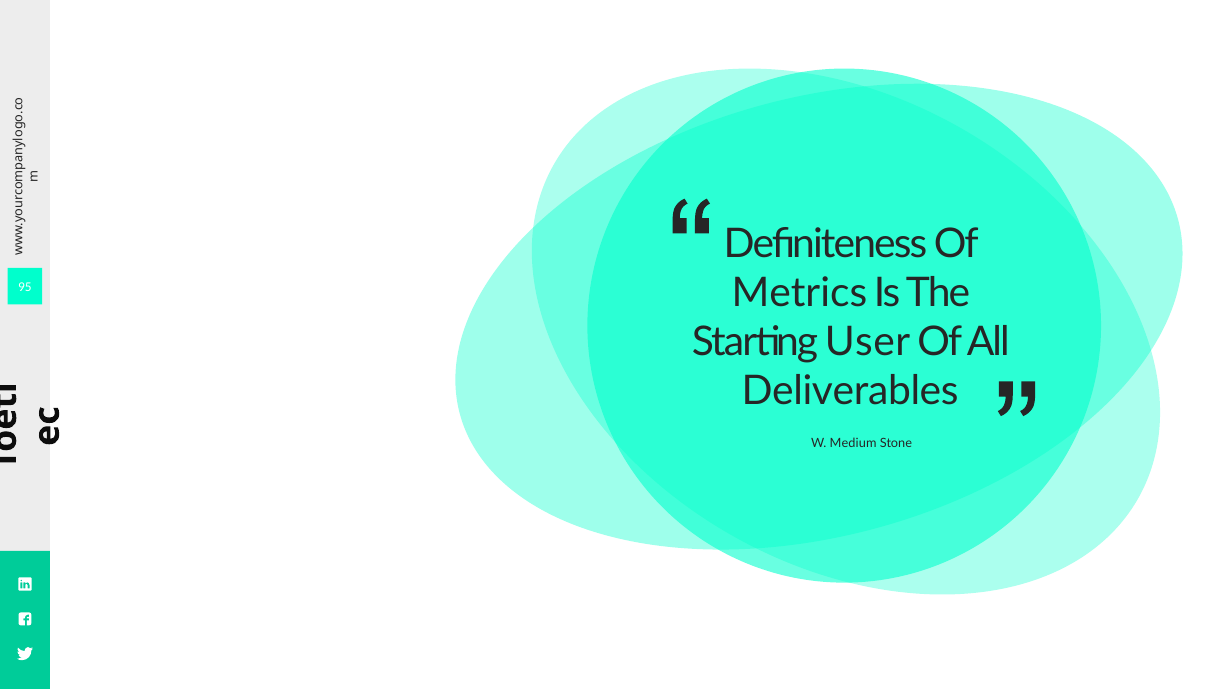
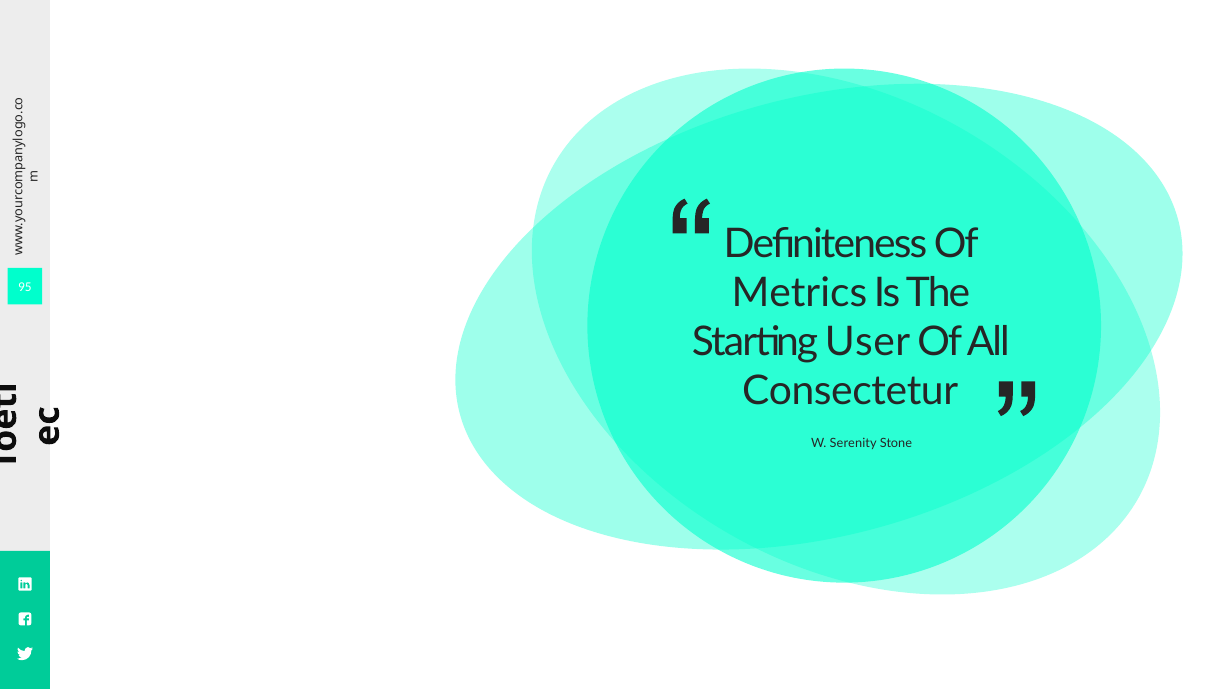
Deliverables: Deliverables -> Consectetur
Medium: Medium -> Serenity
